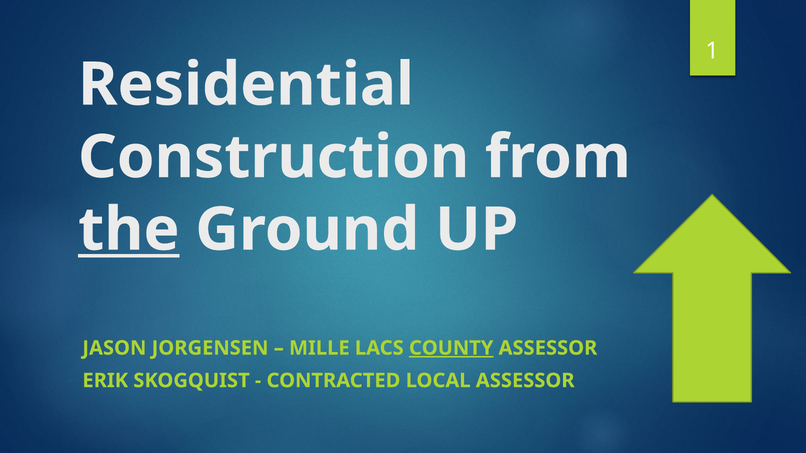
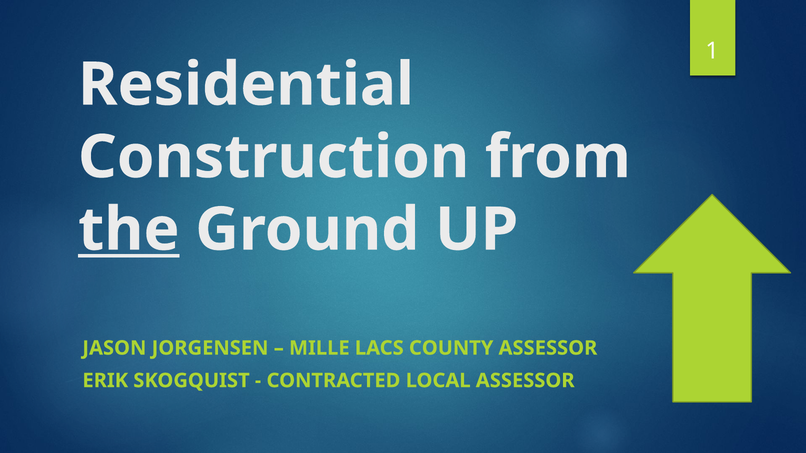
COUNTY underline: present -> none
